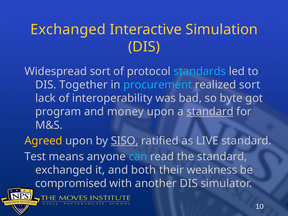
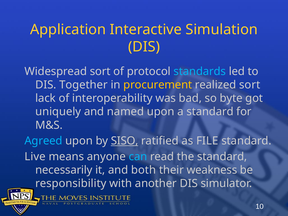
Exchanged at (68, 30): Exchanged -> Application
procurement colour: light blue -> yellow
program: program -> uniquely
money: money -> named
standard at (210, 112) underline: present -> none
Agreed colour: yellow -> light blue
LIVE: LIVE -> FILE
Test: Test -> Live
exchanged at (64, 170): exchanged -> necessarily
compromised: compromised -> responsibility
